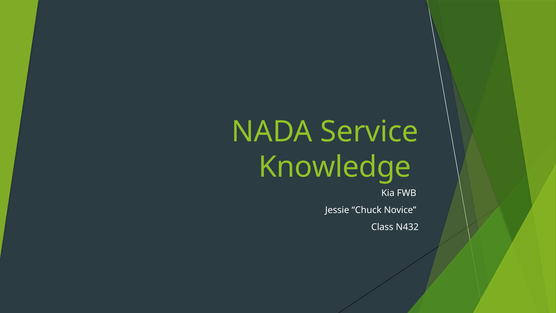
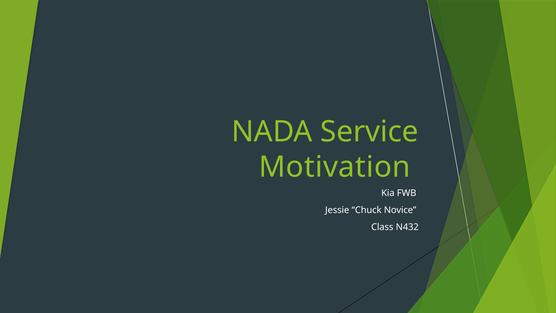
Knowledge: Knowledge -> Motivation
